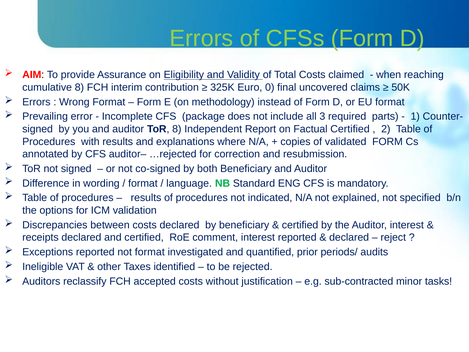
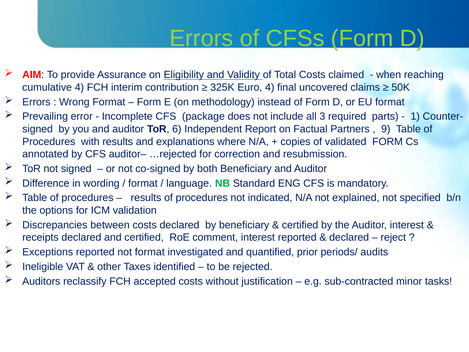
cumulative 8: 8 -> 4
Euro 0: 0 -> 4
ToR 8: 8 -> 6
Factual Certified: Certified -> Partners
2: 2 -> 9
